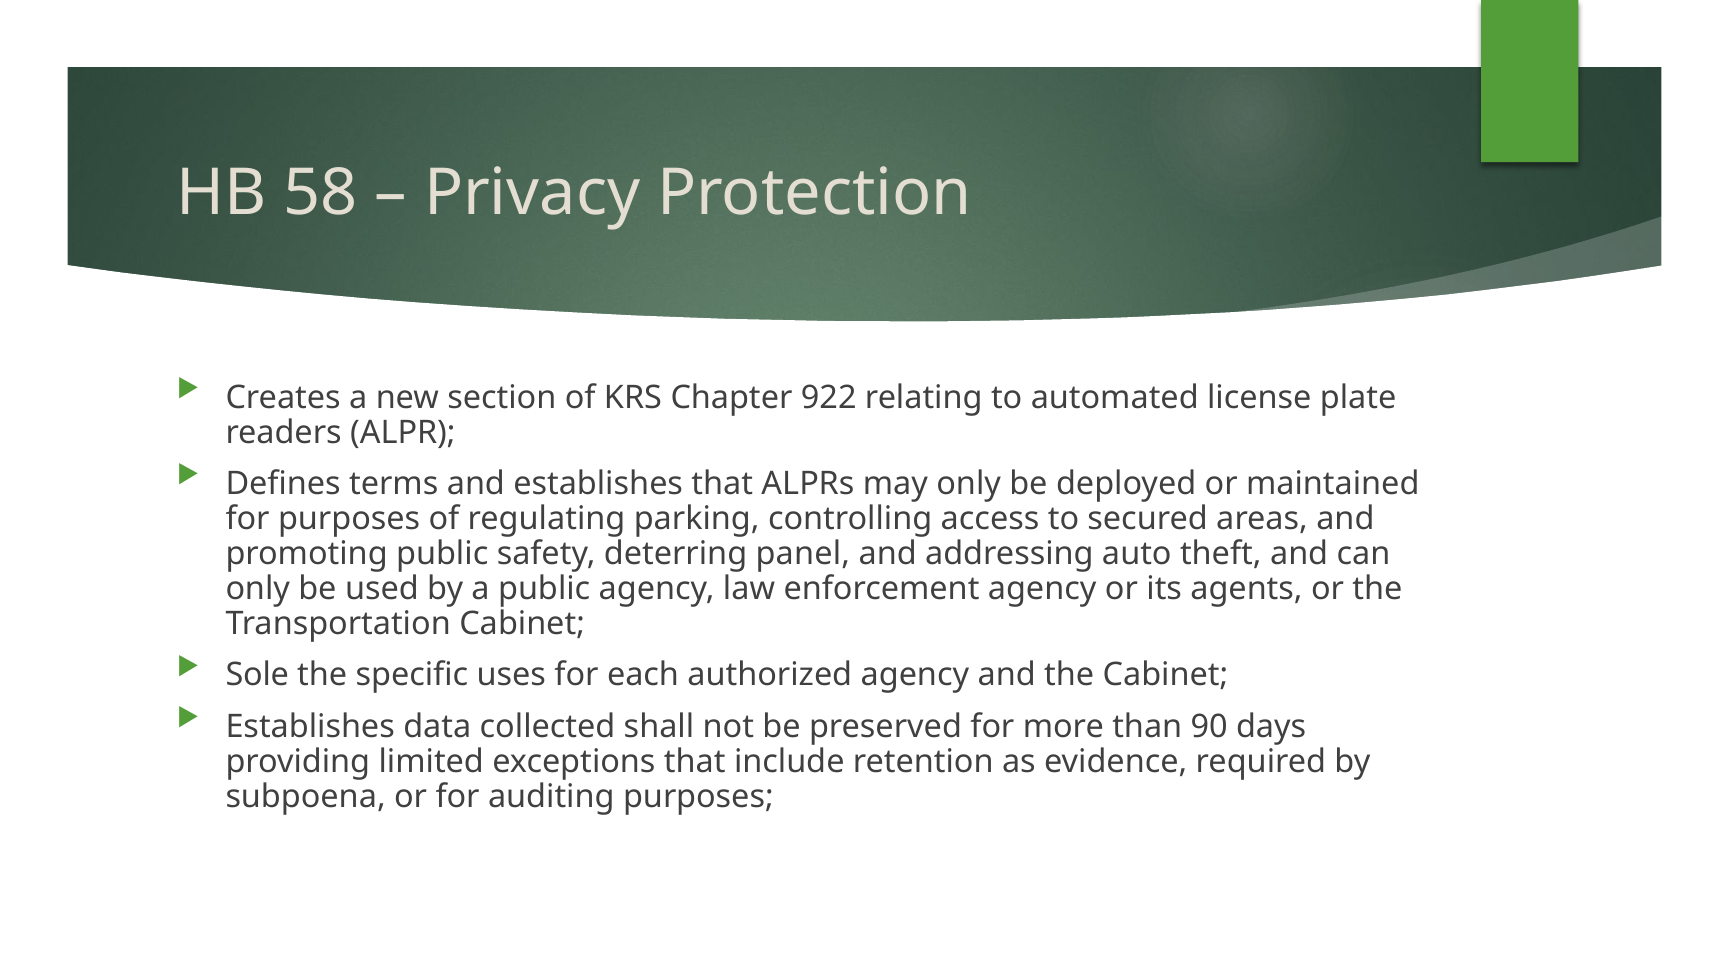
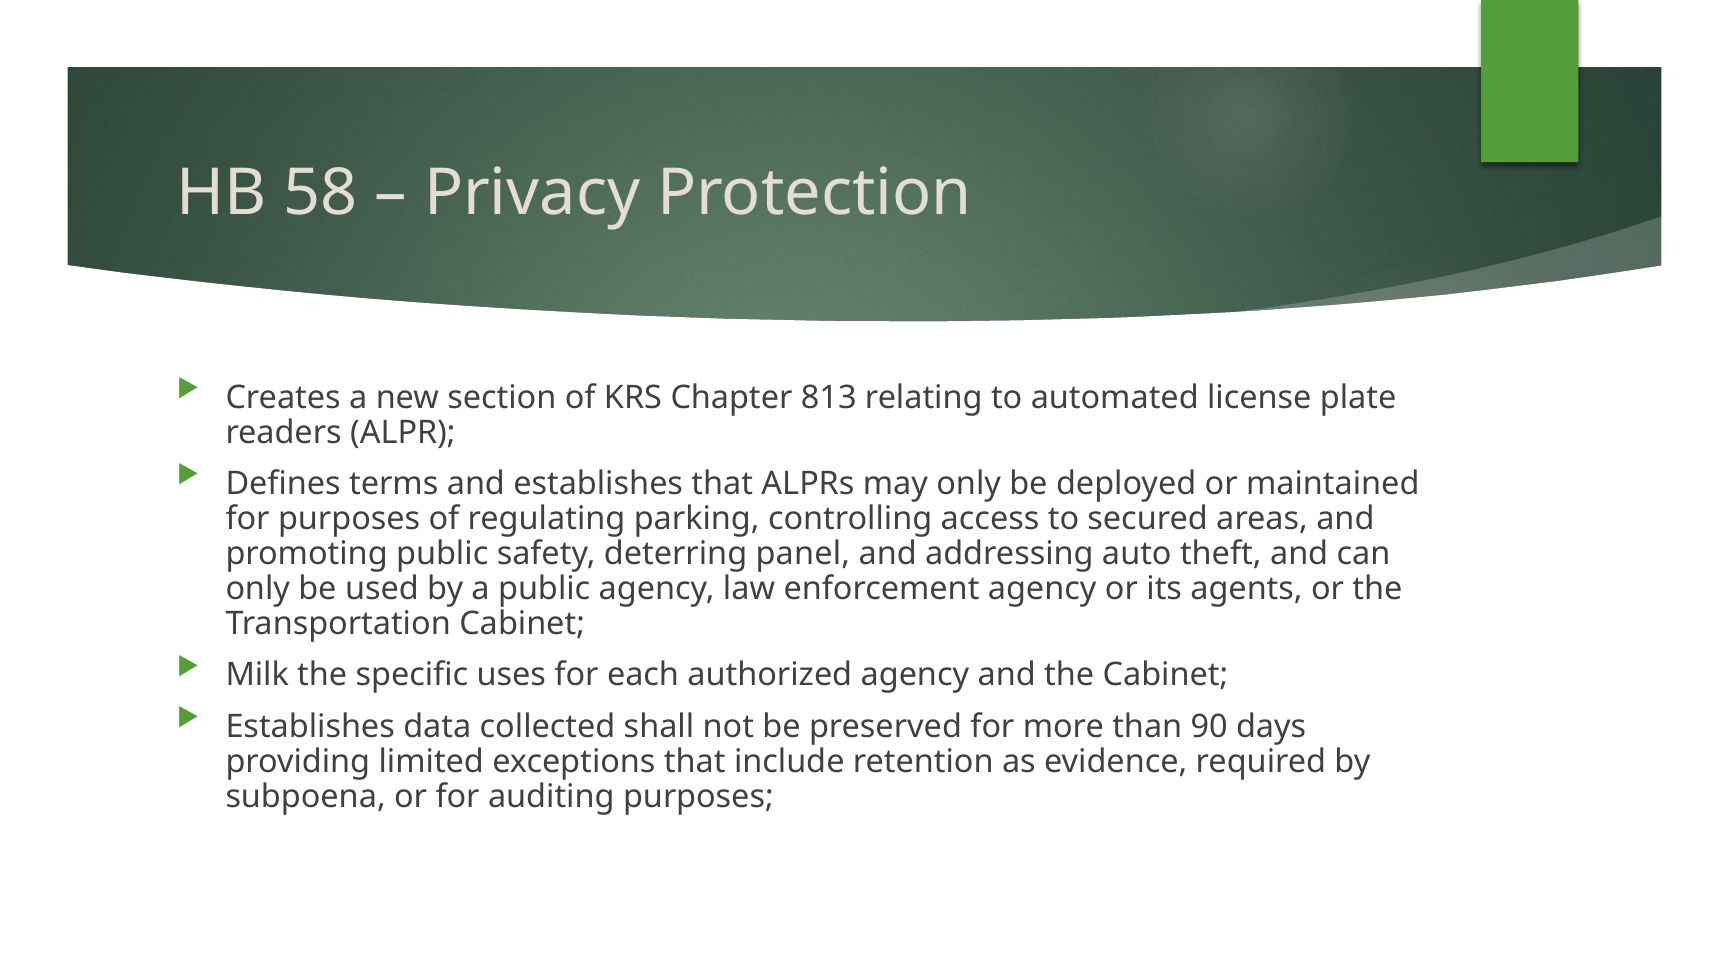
922: 922 -> 813
Sole: Sole -> Milk
